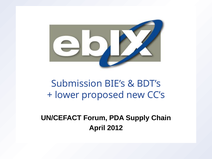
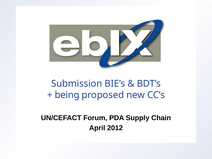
lower: lower -> being
